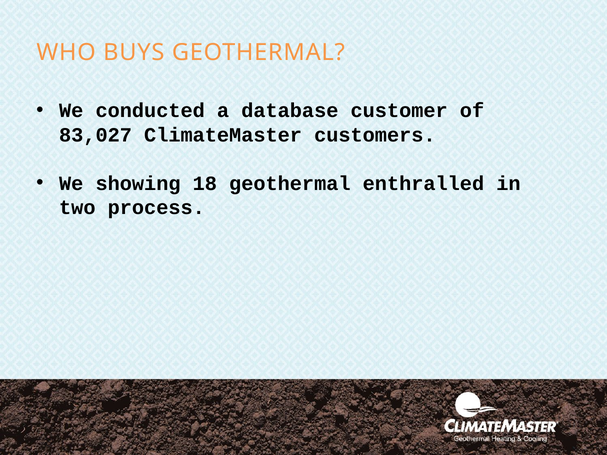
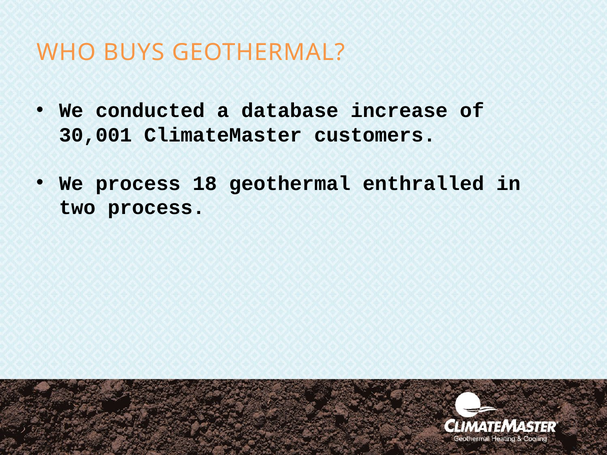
customer: customer -> increase
83,027: 83,027 -> 30,001
We showing: showing -> process
